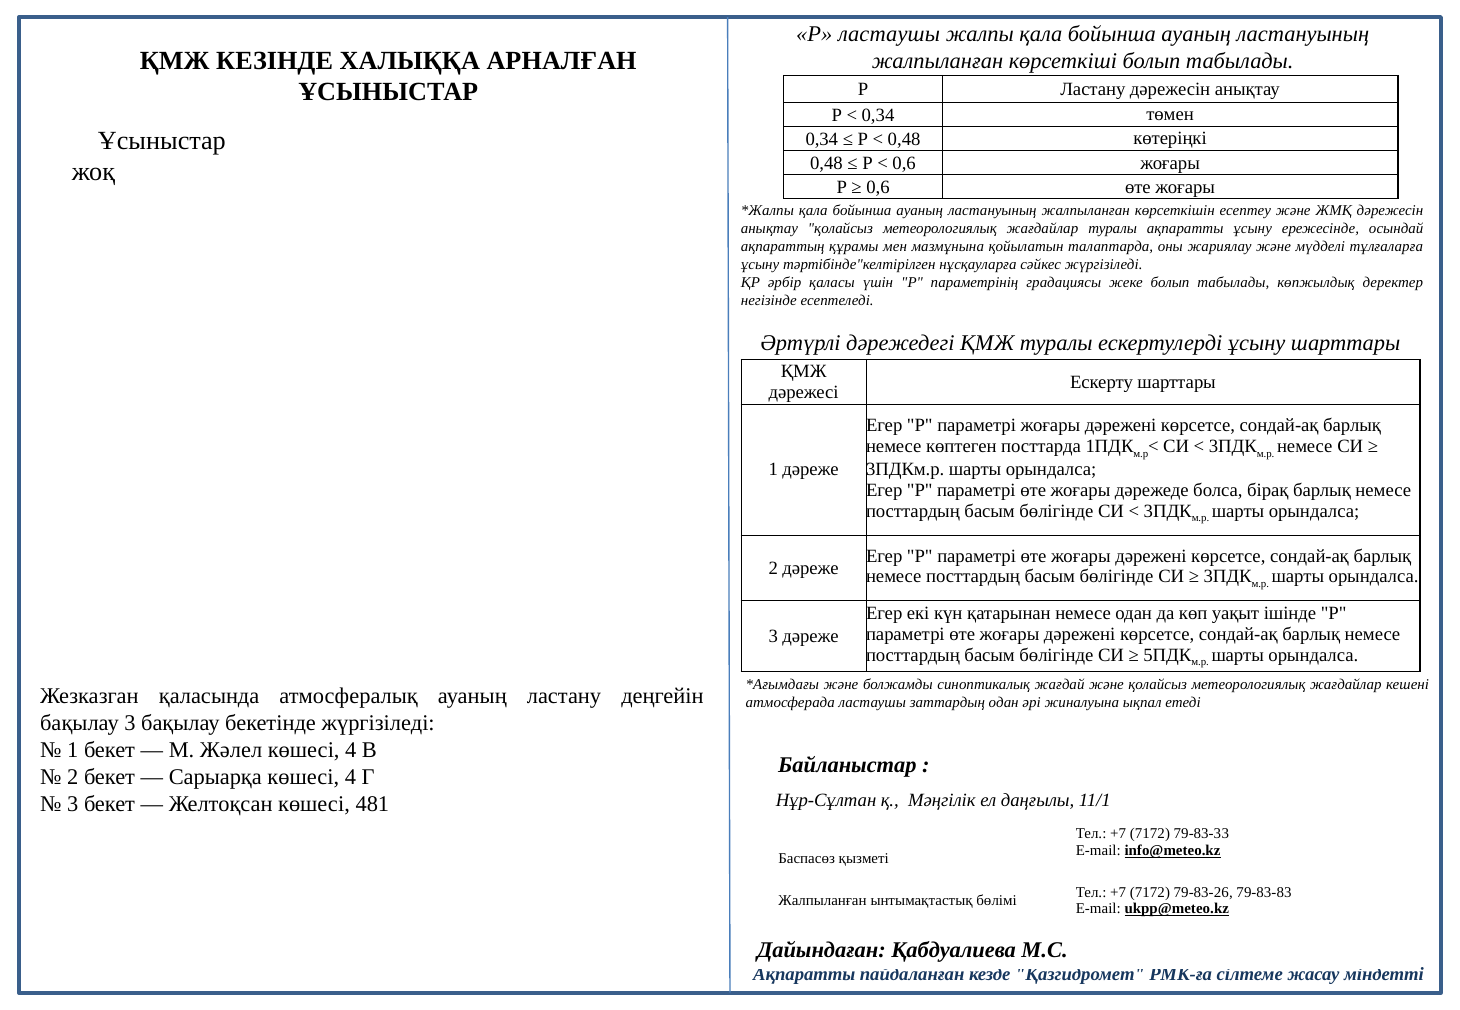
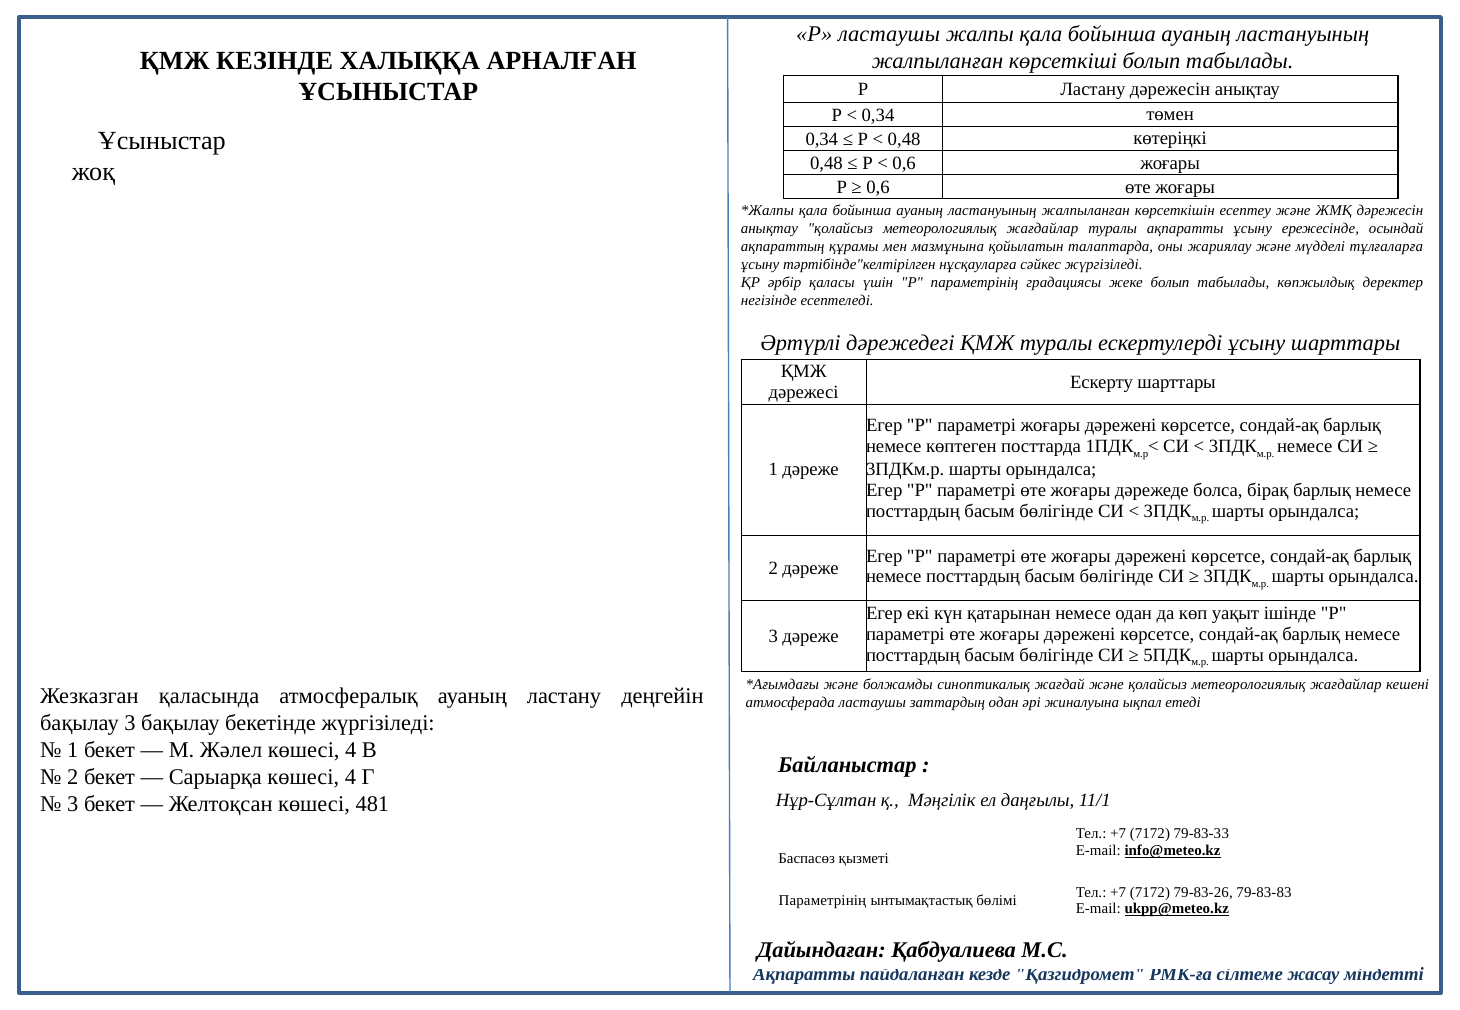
Жалпыланған at (823, 901): Жалпыланған -> Параметрінің
